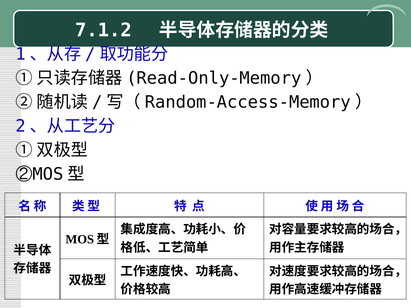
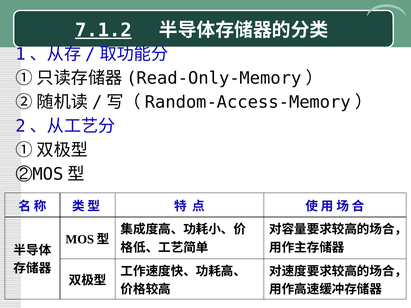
7.1.2 underline: none -> present
